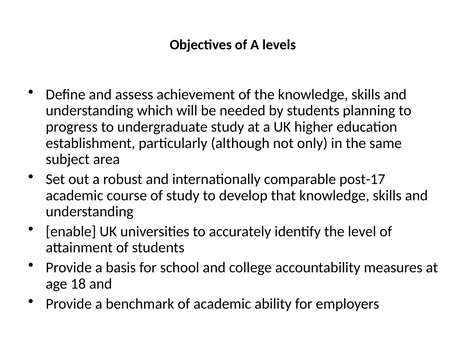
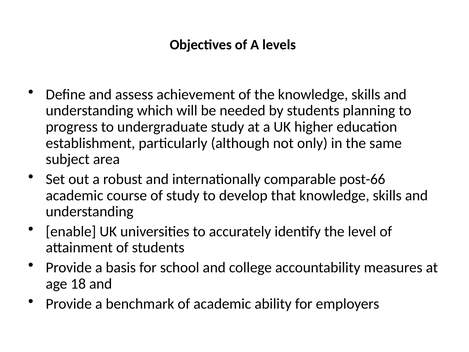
post-17: post-17 -> post-66
